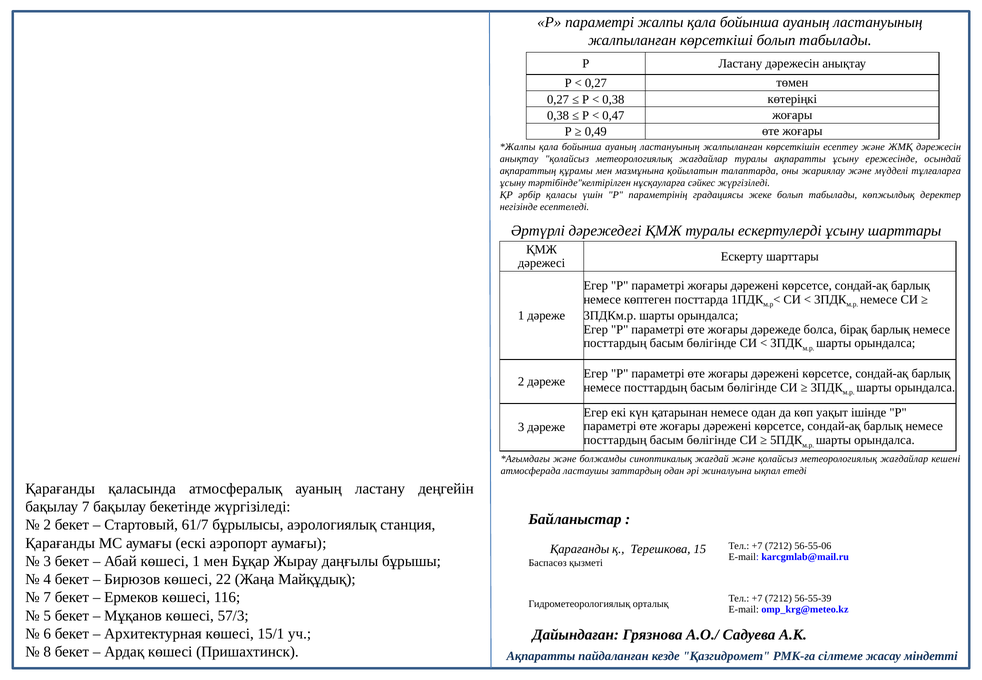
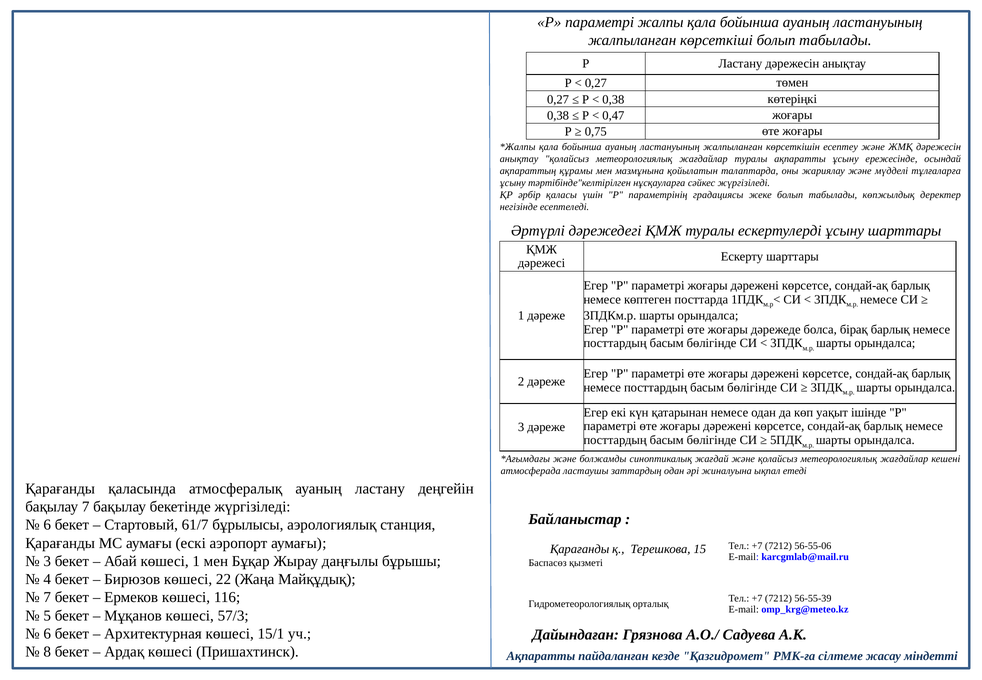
0,49: 0,49 -> 0,75
2 at (47, 525): 2 -> 6
